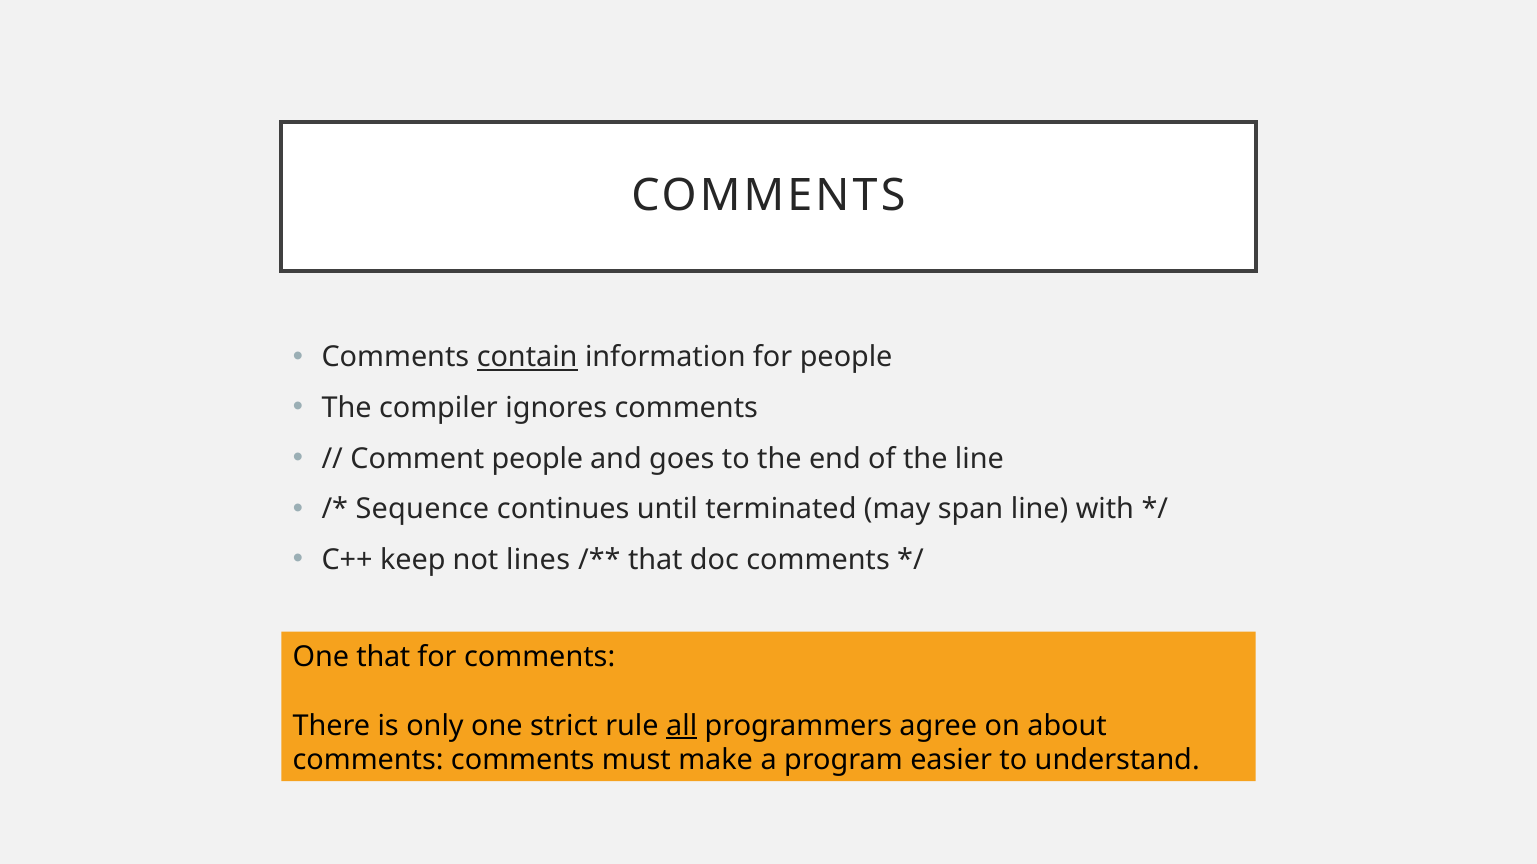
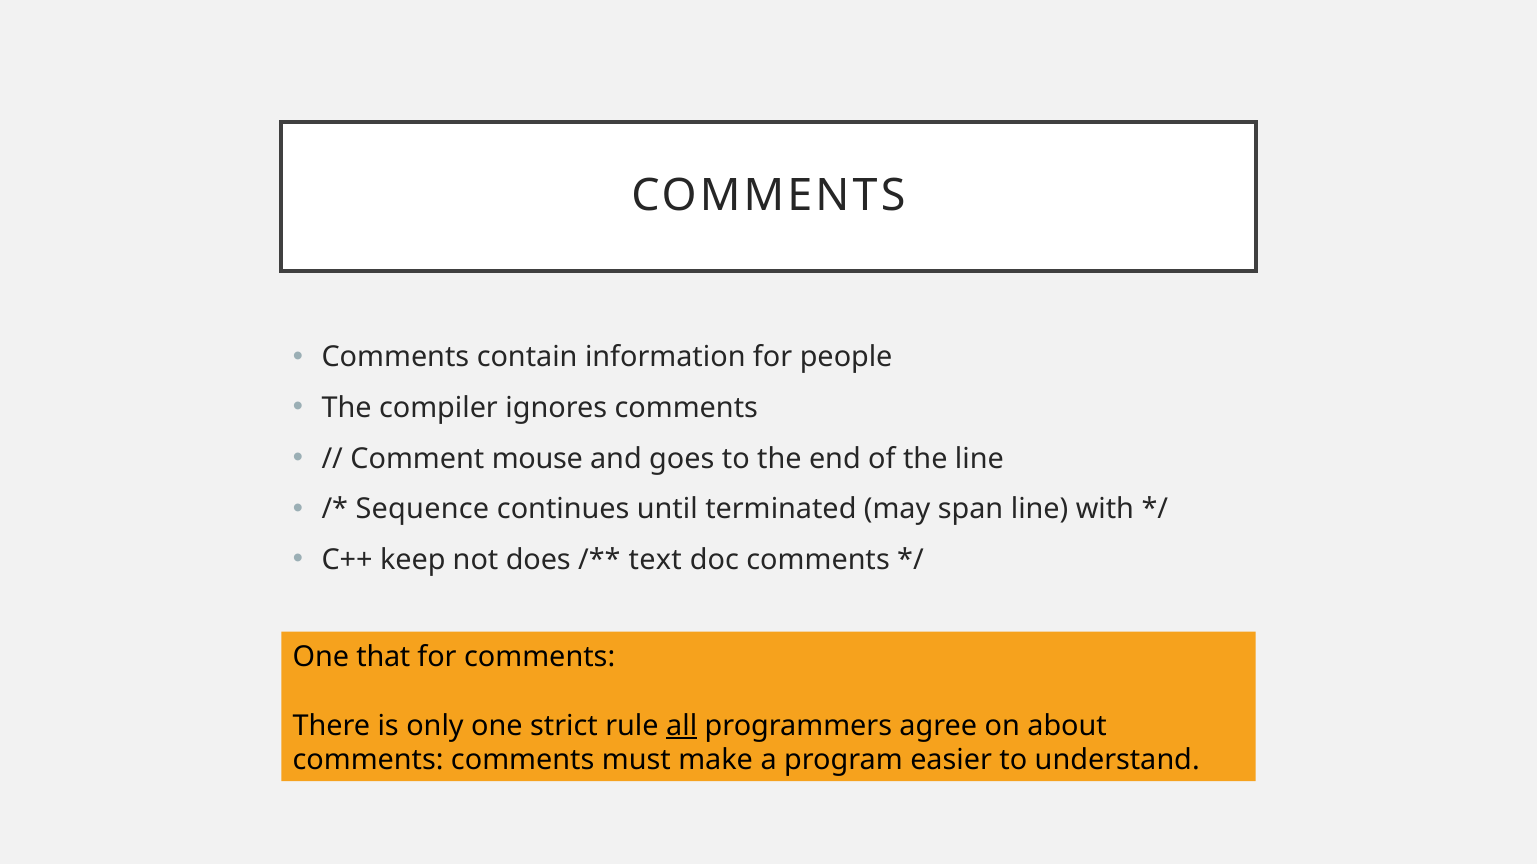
contain underline: present -> none
Comment people: people -> mouse
lines: lines -> does
that at (655, 560): that -> text
